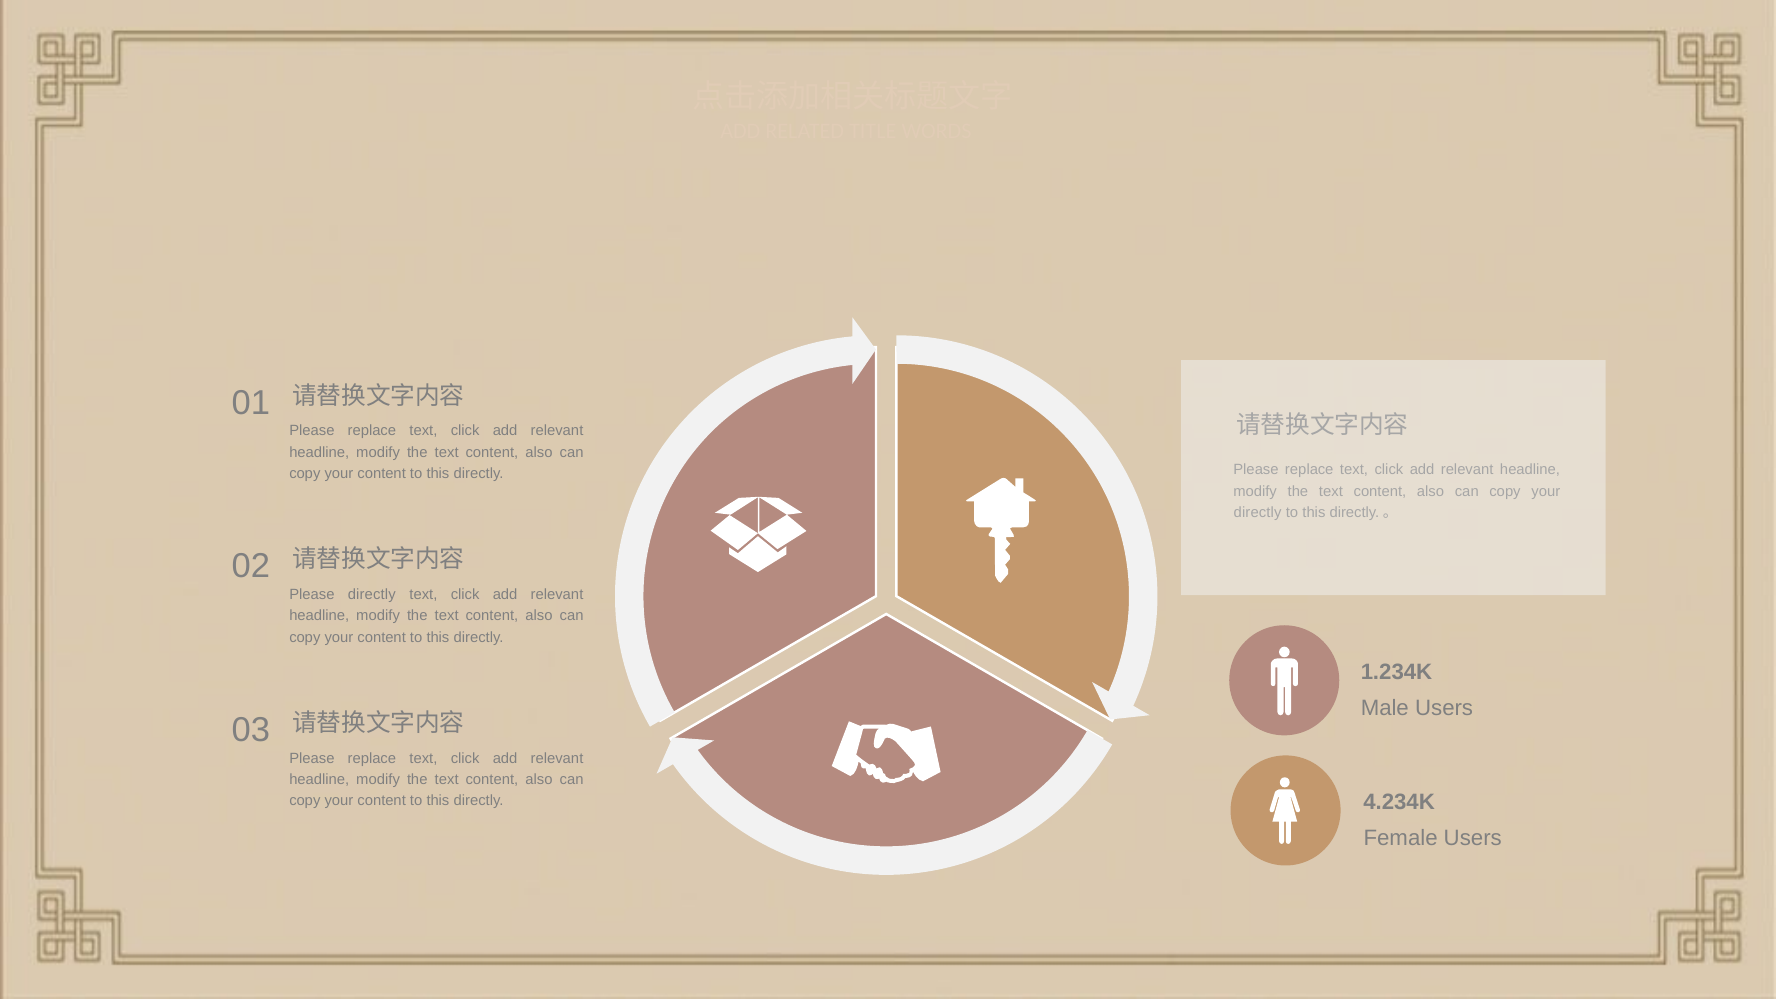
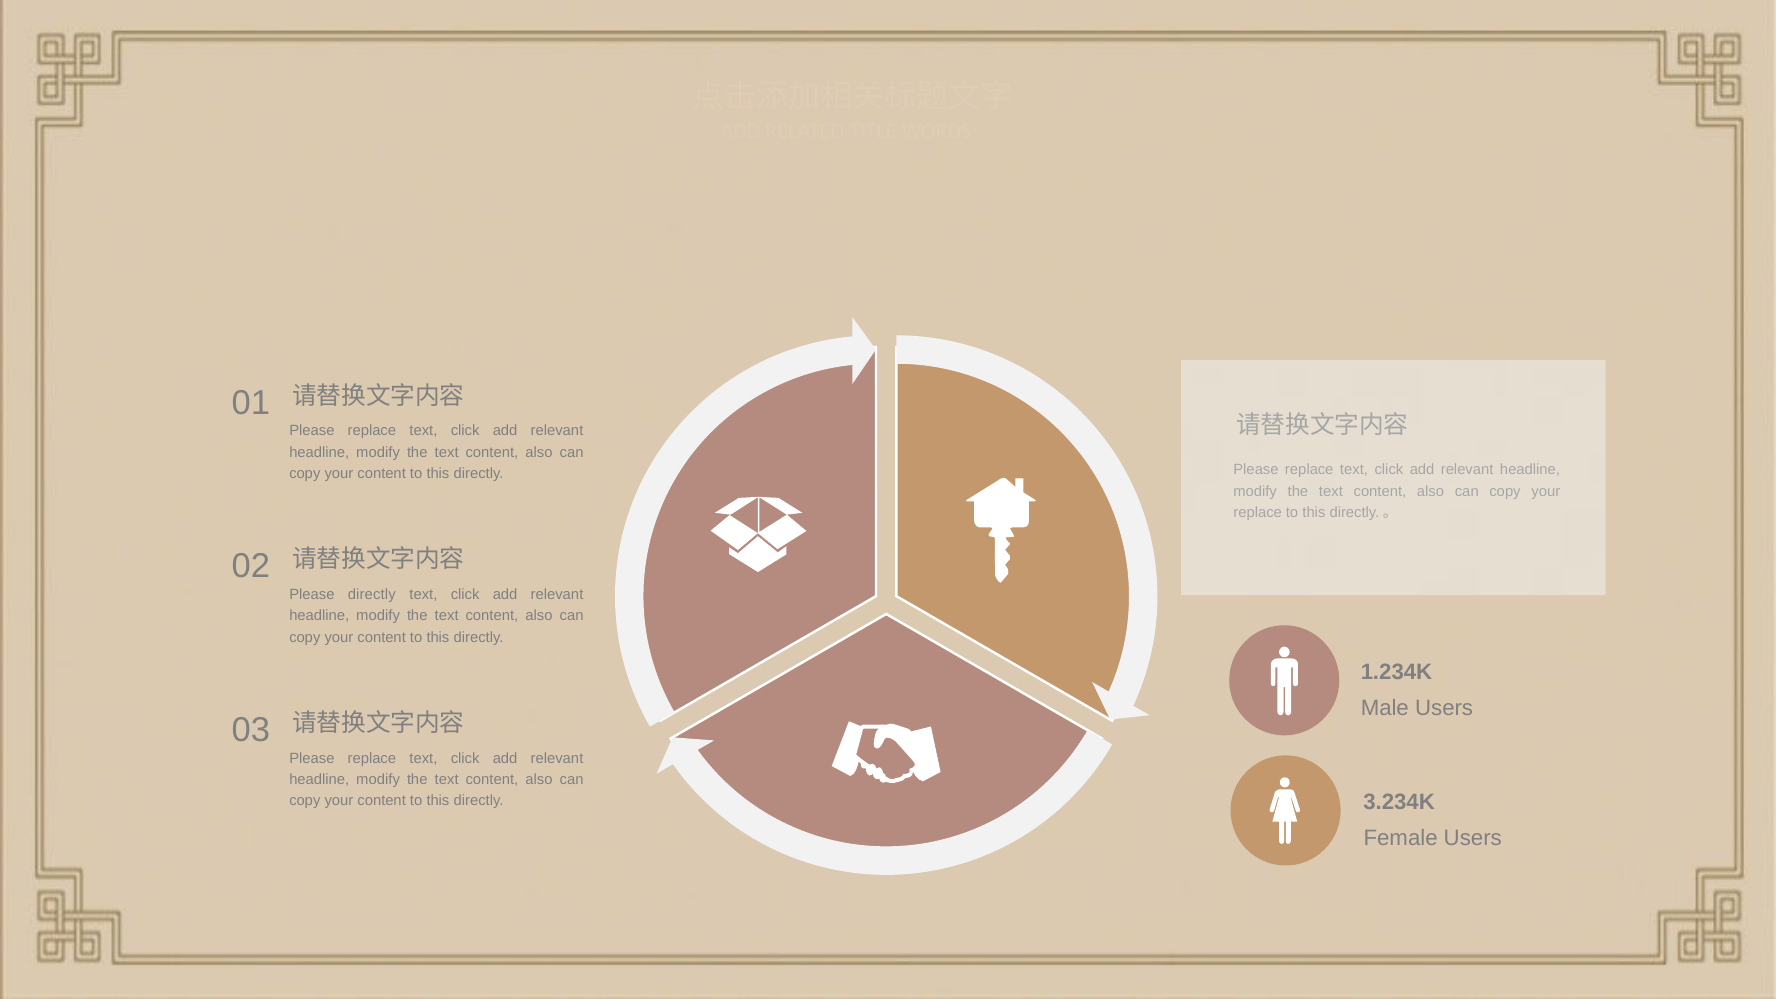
directly at (1258, 512): directly -> replace
4.234K: 4.234K -> 3.234K
